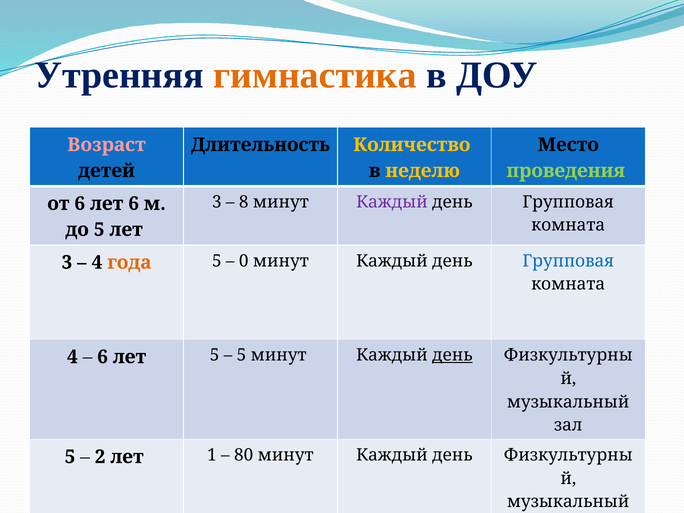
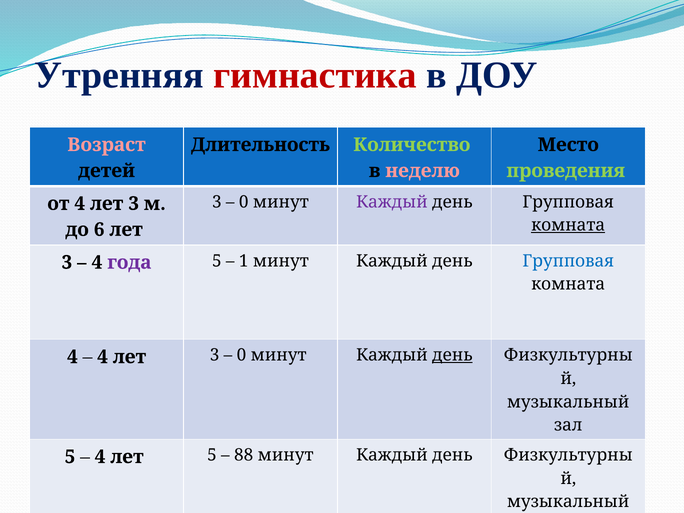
гимнастика colour: orange -> red
Количество colour: yellow -> light green
неделю colour: yellow -> pink
8 at (244, 202): 8 -> 0
от 6: 6 -> 4
6 at (134, 204): 6 -> 3
комната at (568, 225) underline: none -> present
до 5: 5 -> 6
года colour: orange -> purple
0: 0 -> 1
6 at (103, 357): 6 -> 4
5 at (215, 355): 5 -> 3
5 at (241, 355): 5 -> 0
2 at (100, 457): 2 -> 4
лет 1: 1 -> 5
80: 80 -> 88
